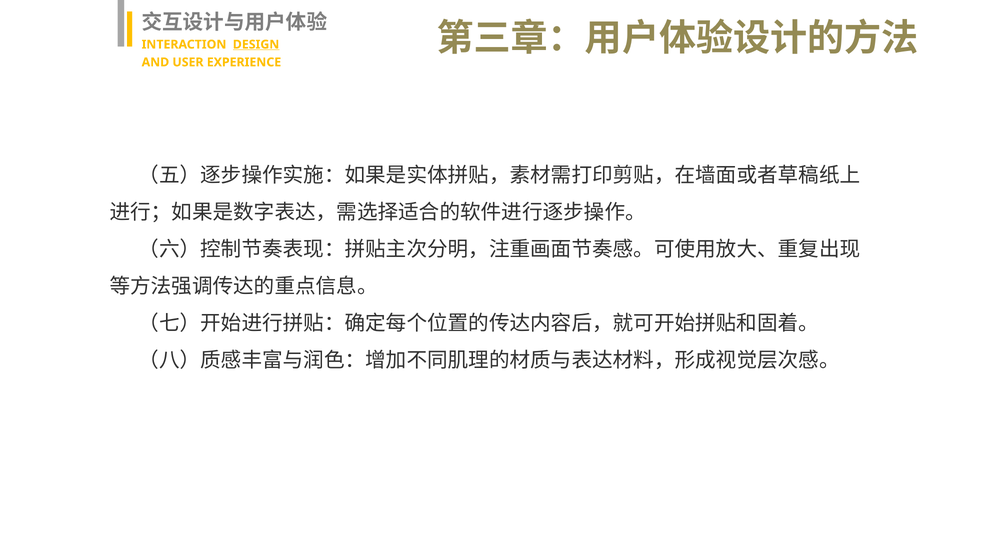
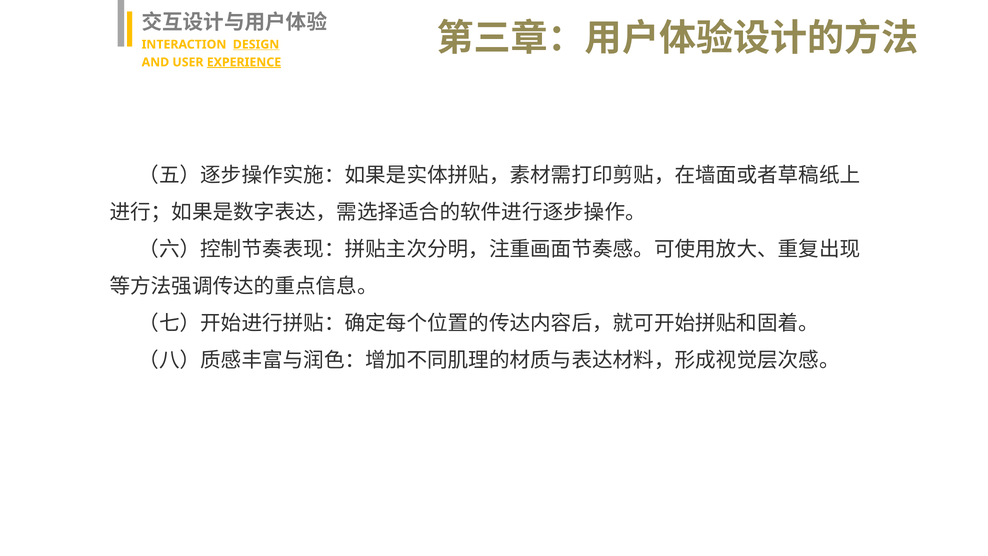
EXPERIENCE underline: none -> present
